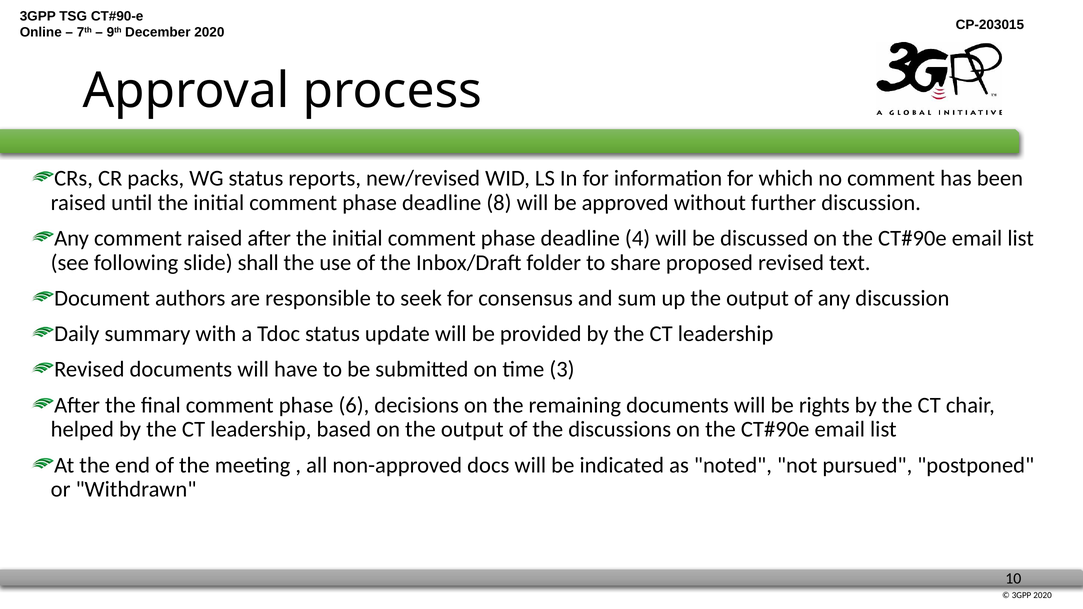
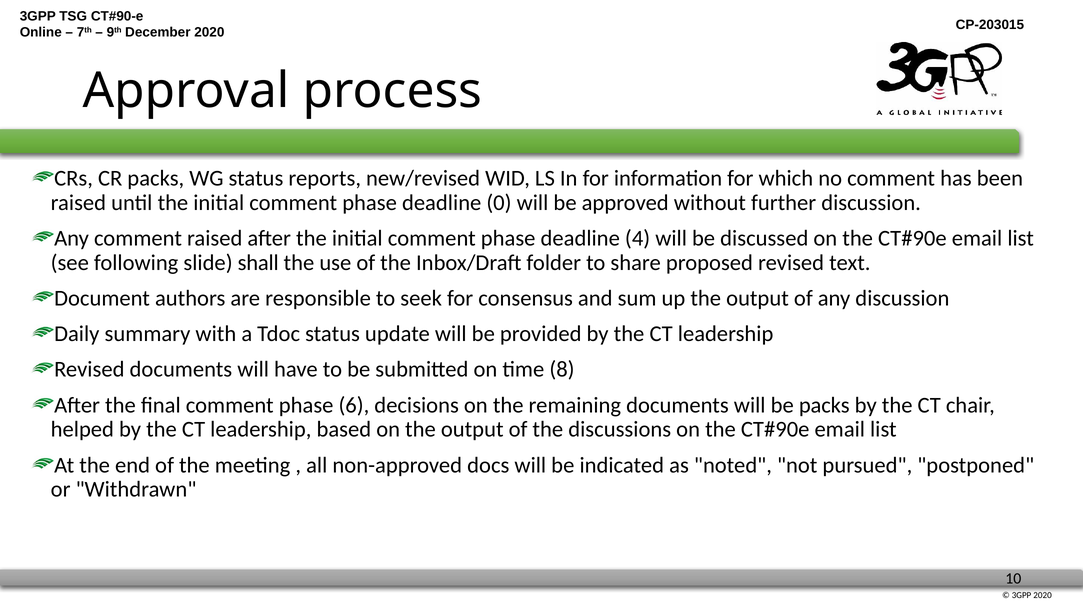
8: 8 -> 0
3: 3 -> 8
be rights: rights -> packs
